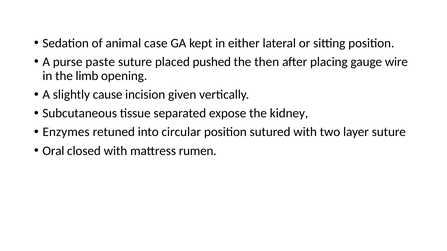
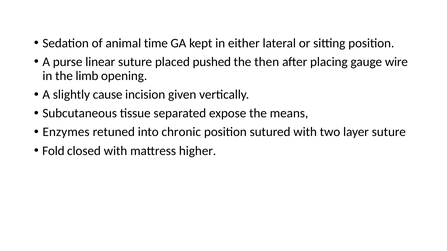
case: case -> time
paste: paste -> linear
kidney: kidney -> means
circular: circular -> chronic
Oral: Oral -> Fold
rumen: rumen -> higher
